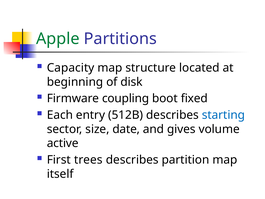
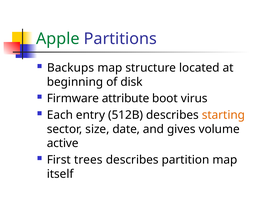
Capacity: Capacity -> Backups
coupling: coupling -> attribute
fixed: fixed -> virus
starting colour: blue -> orange
